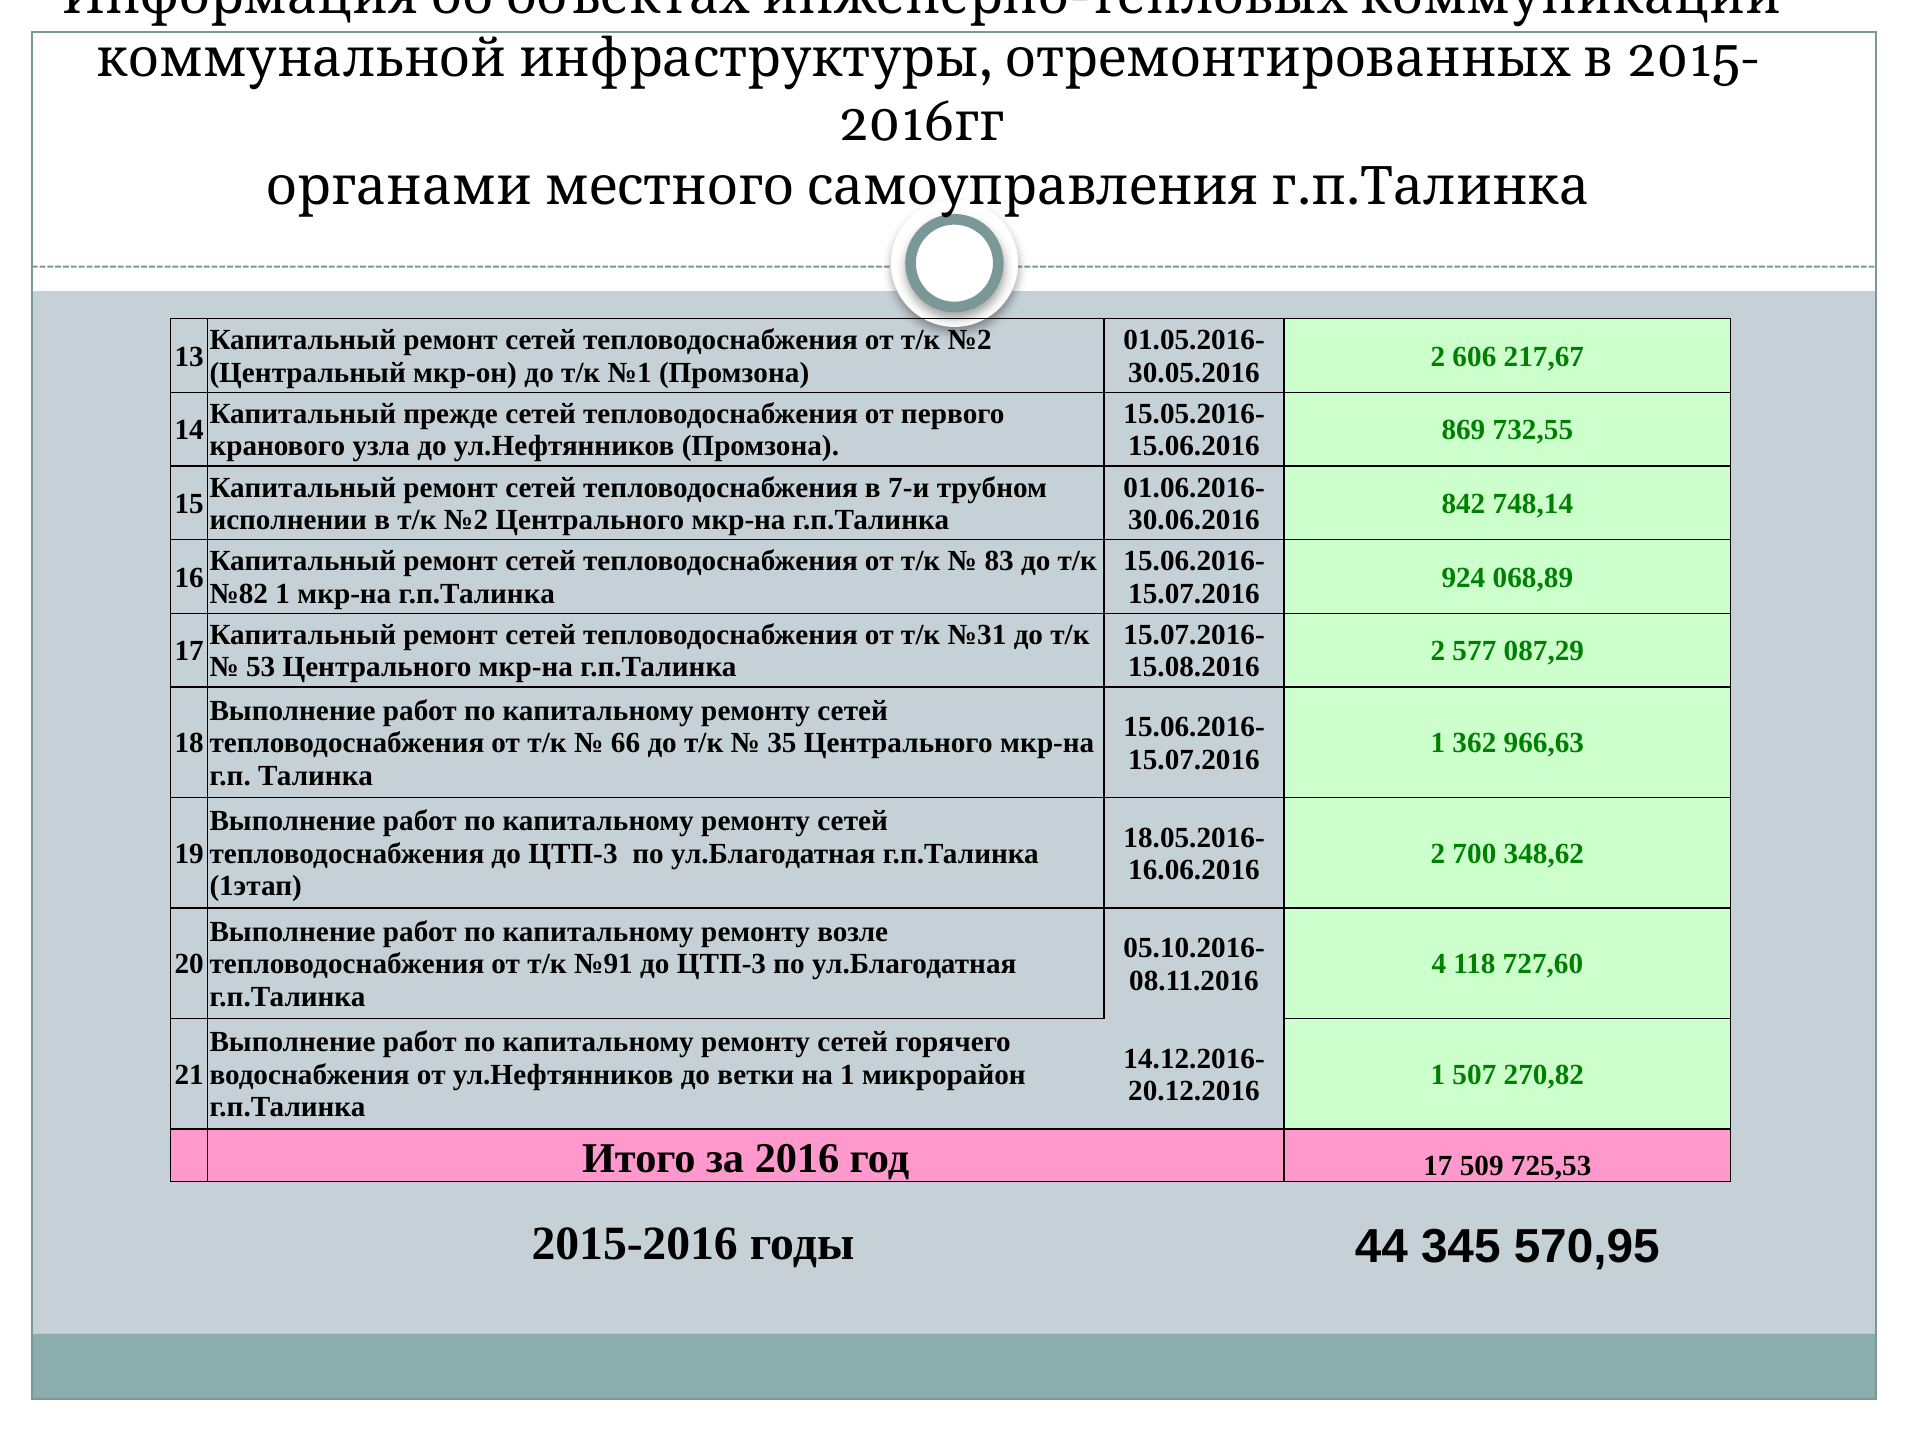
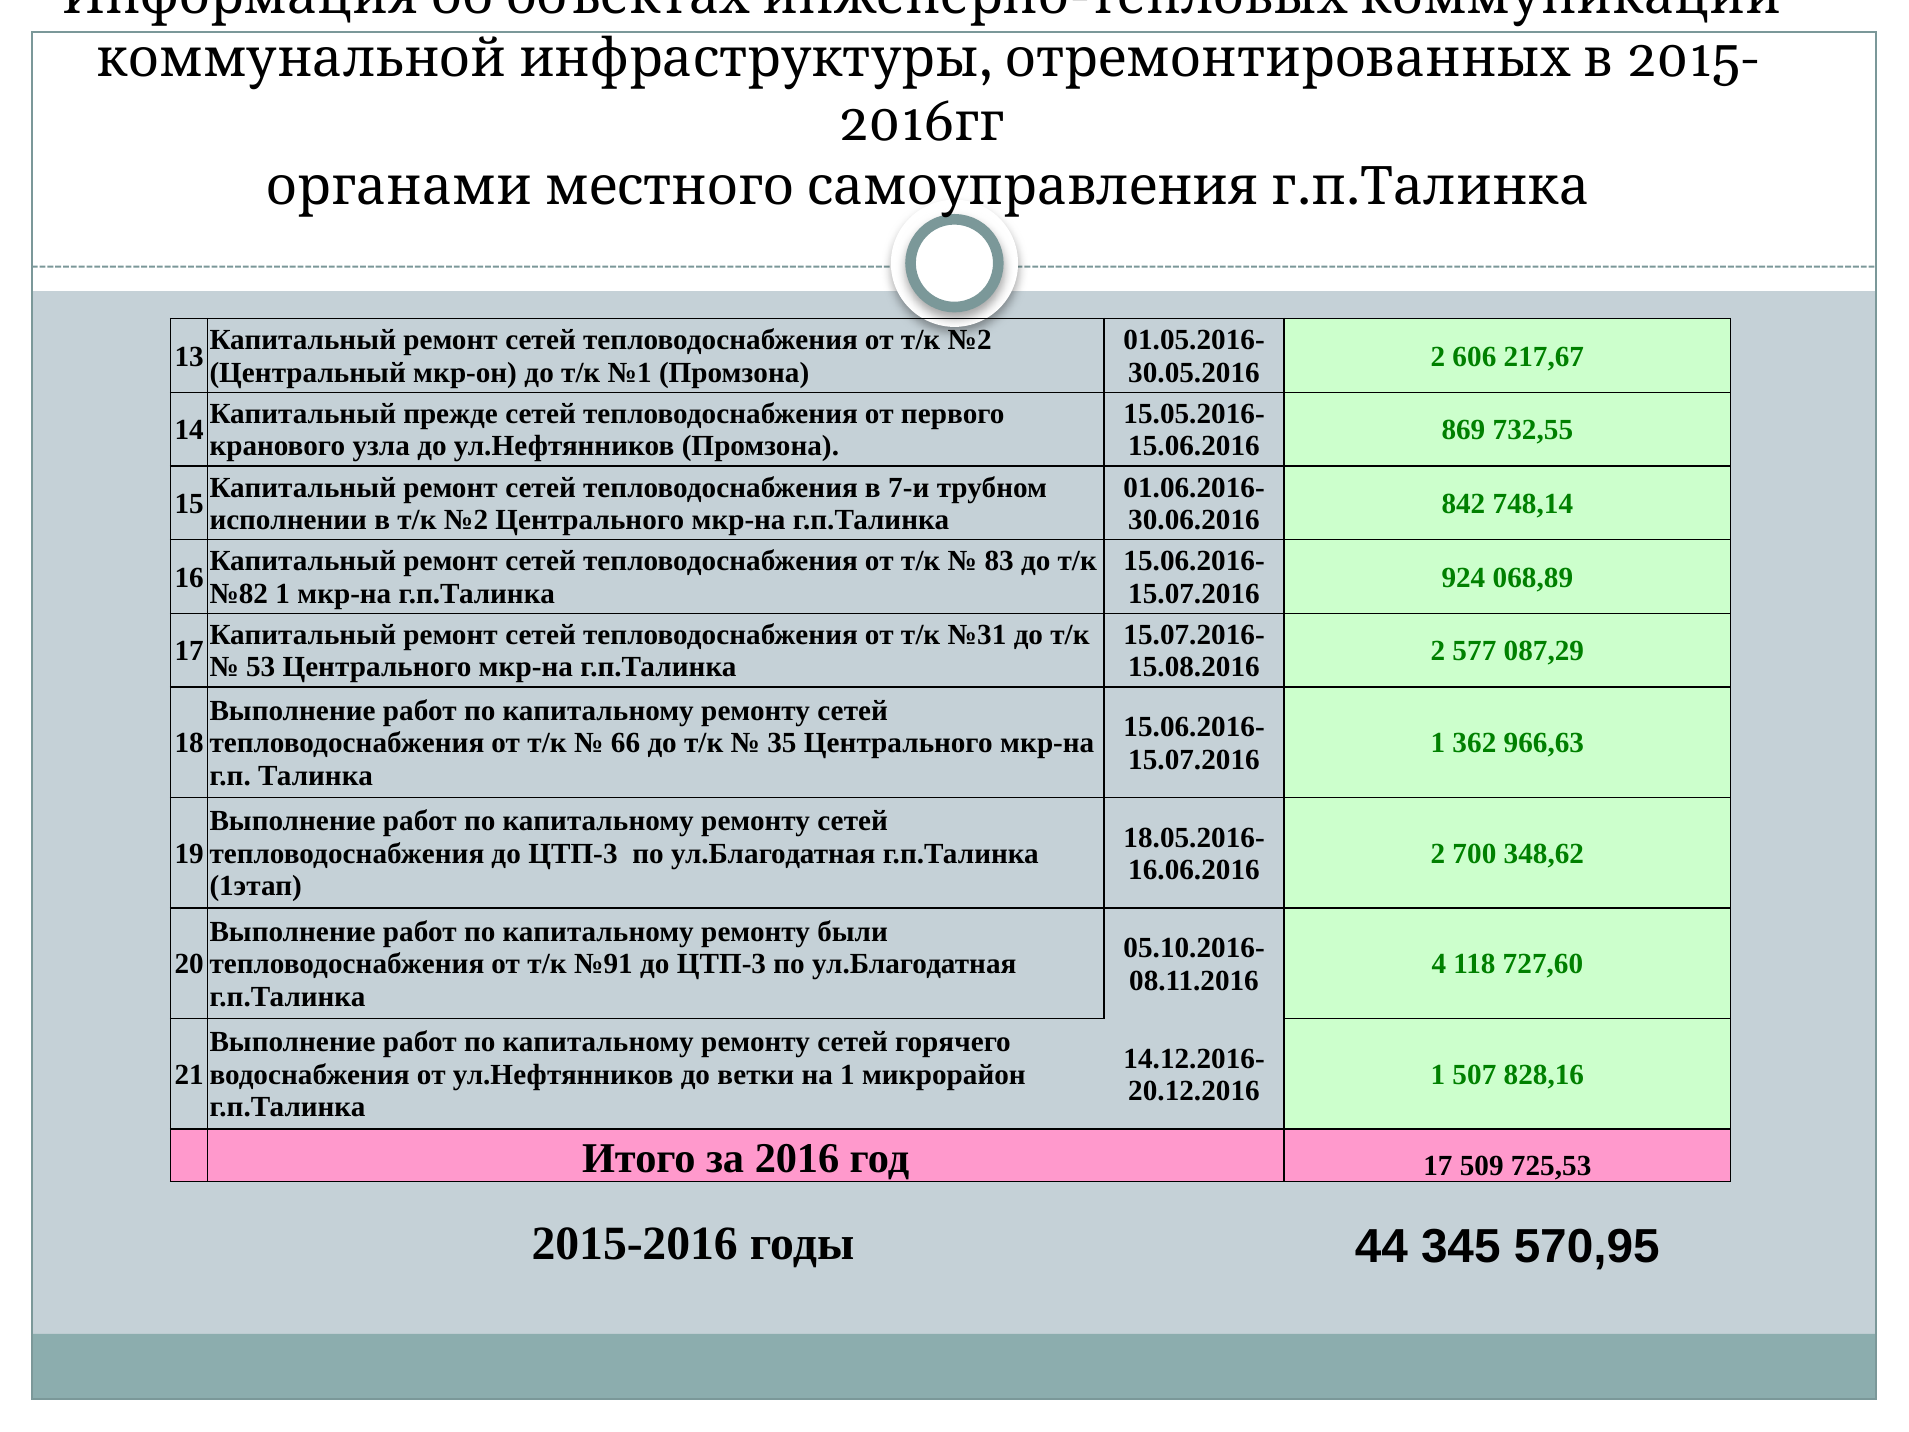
возле: возле -> были
270,82: 270,82 -> 828,16
